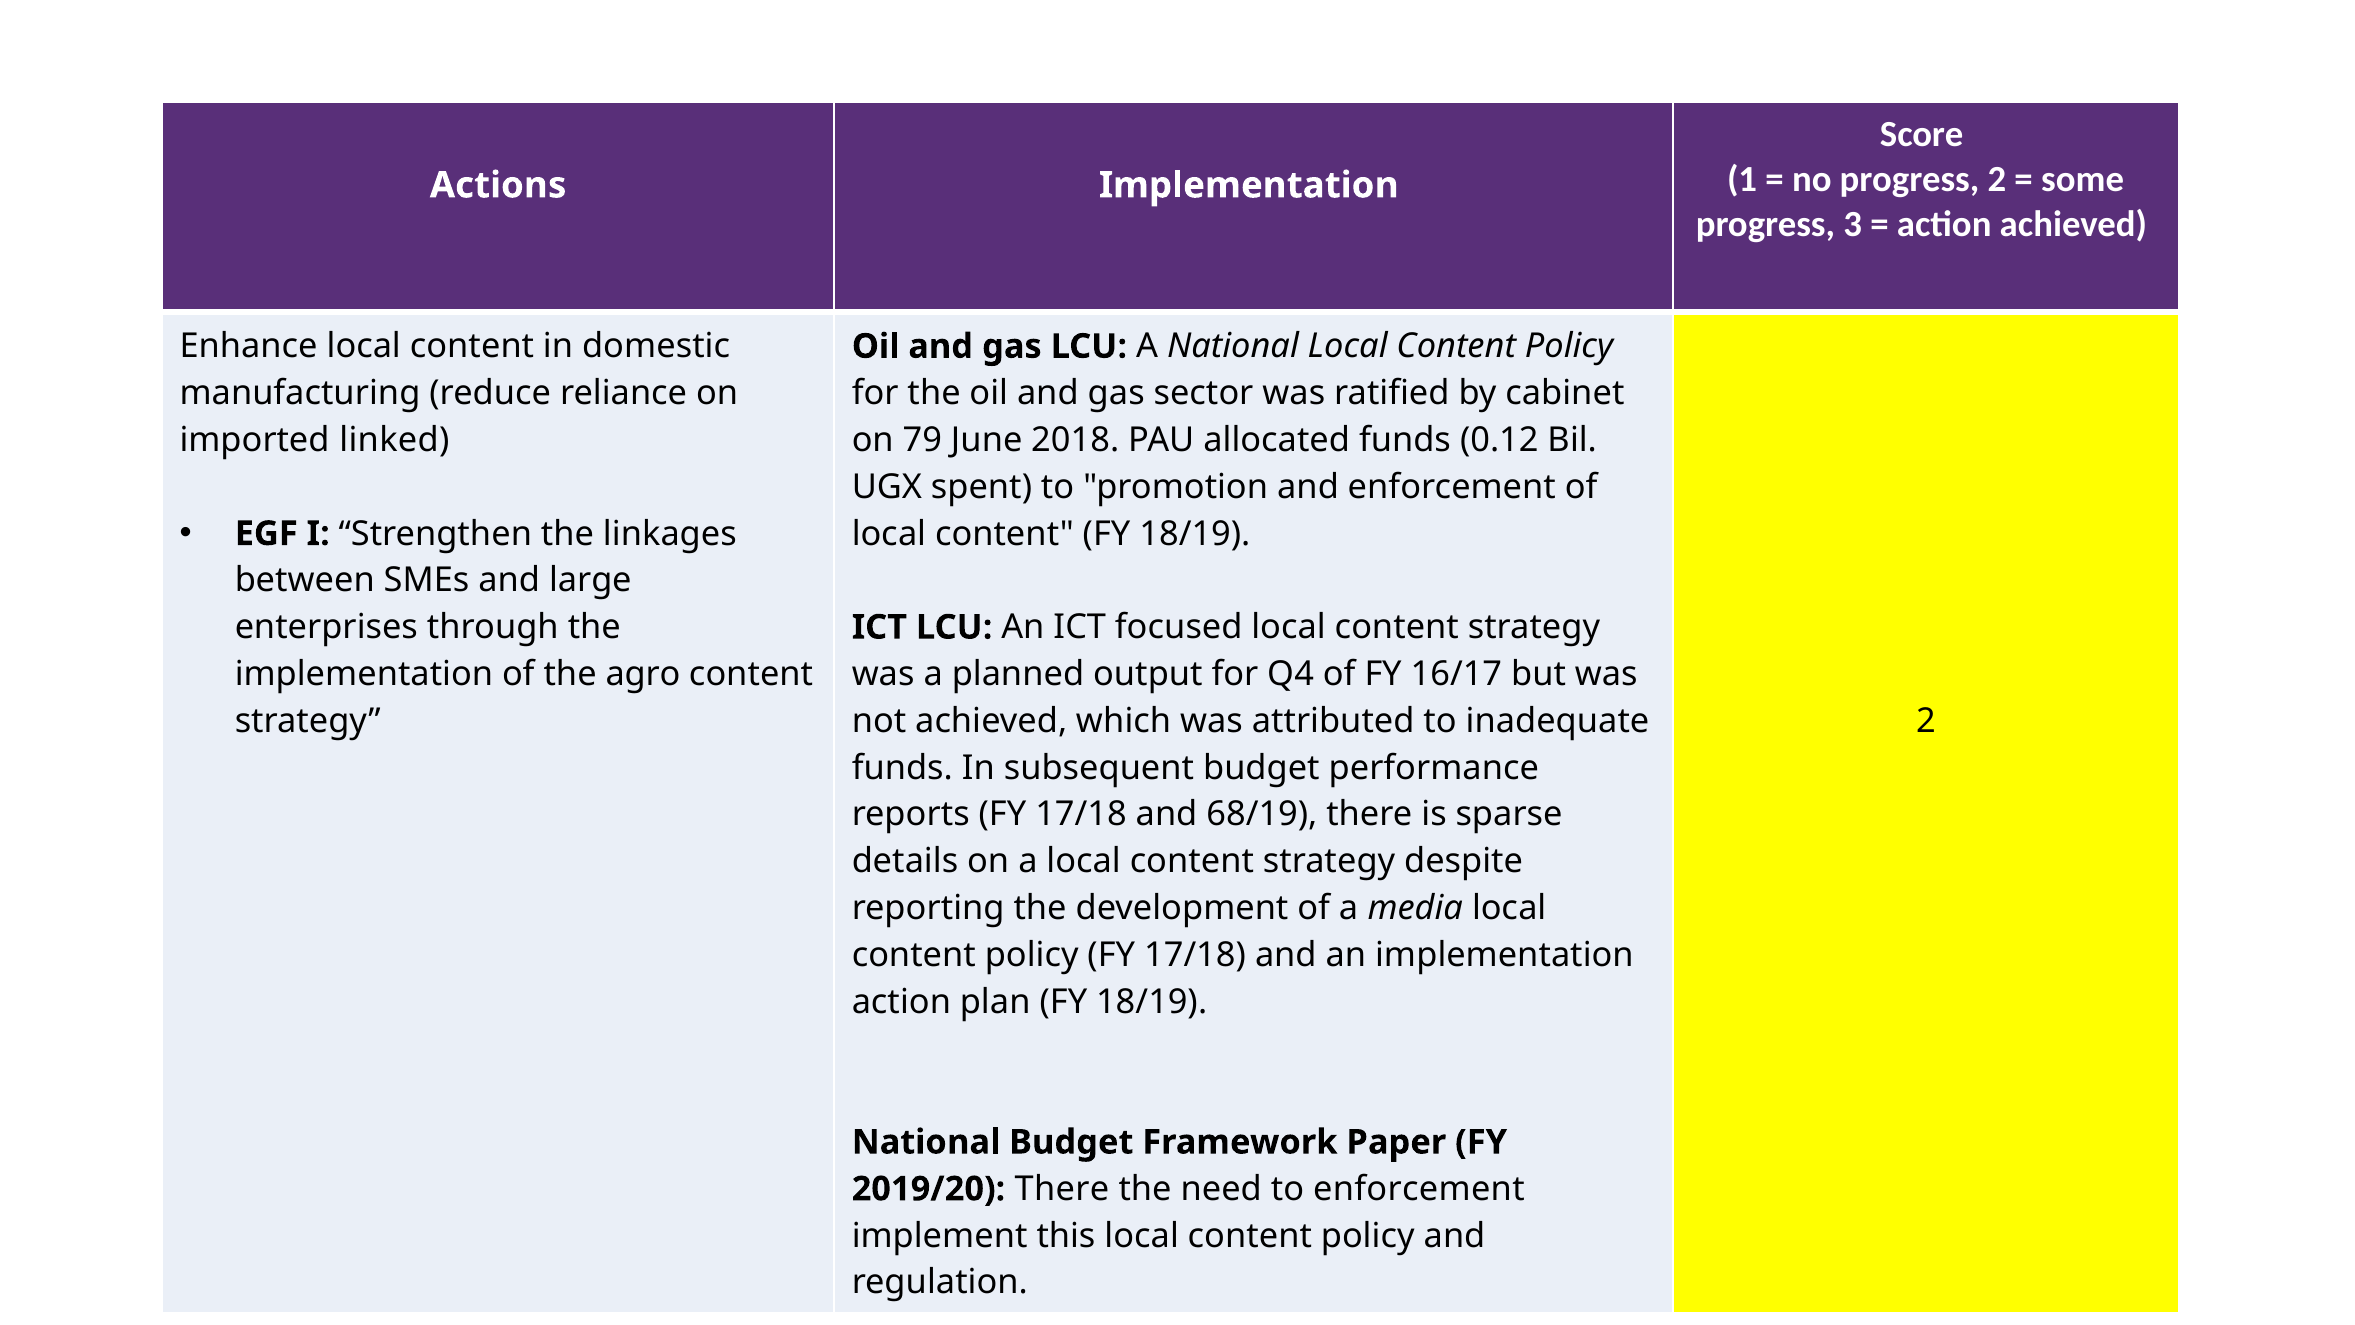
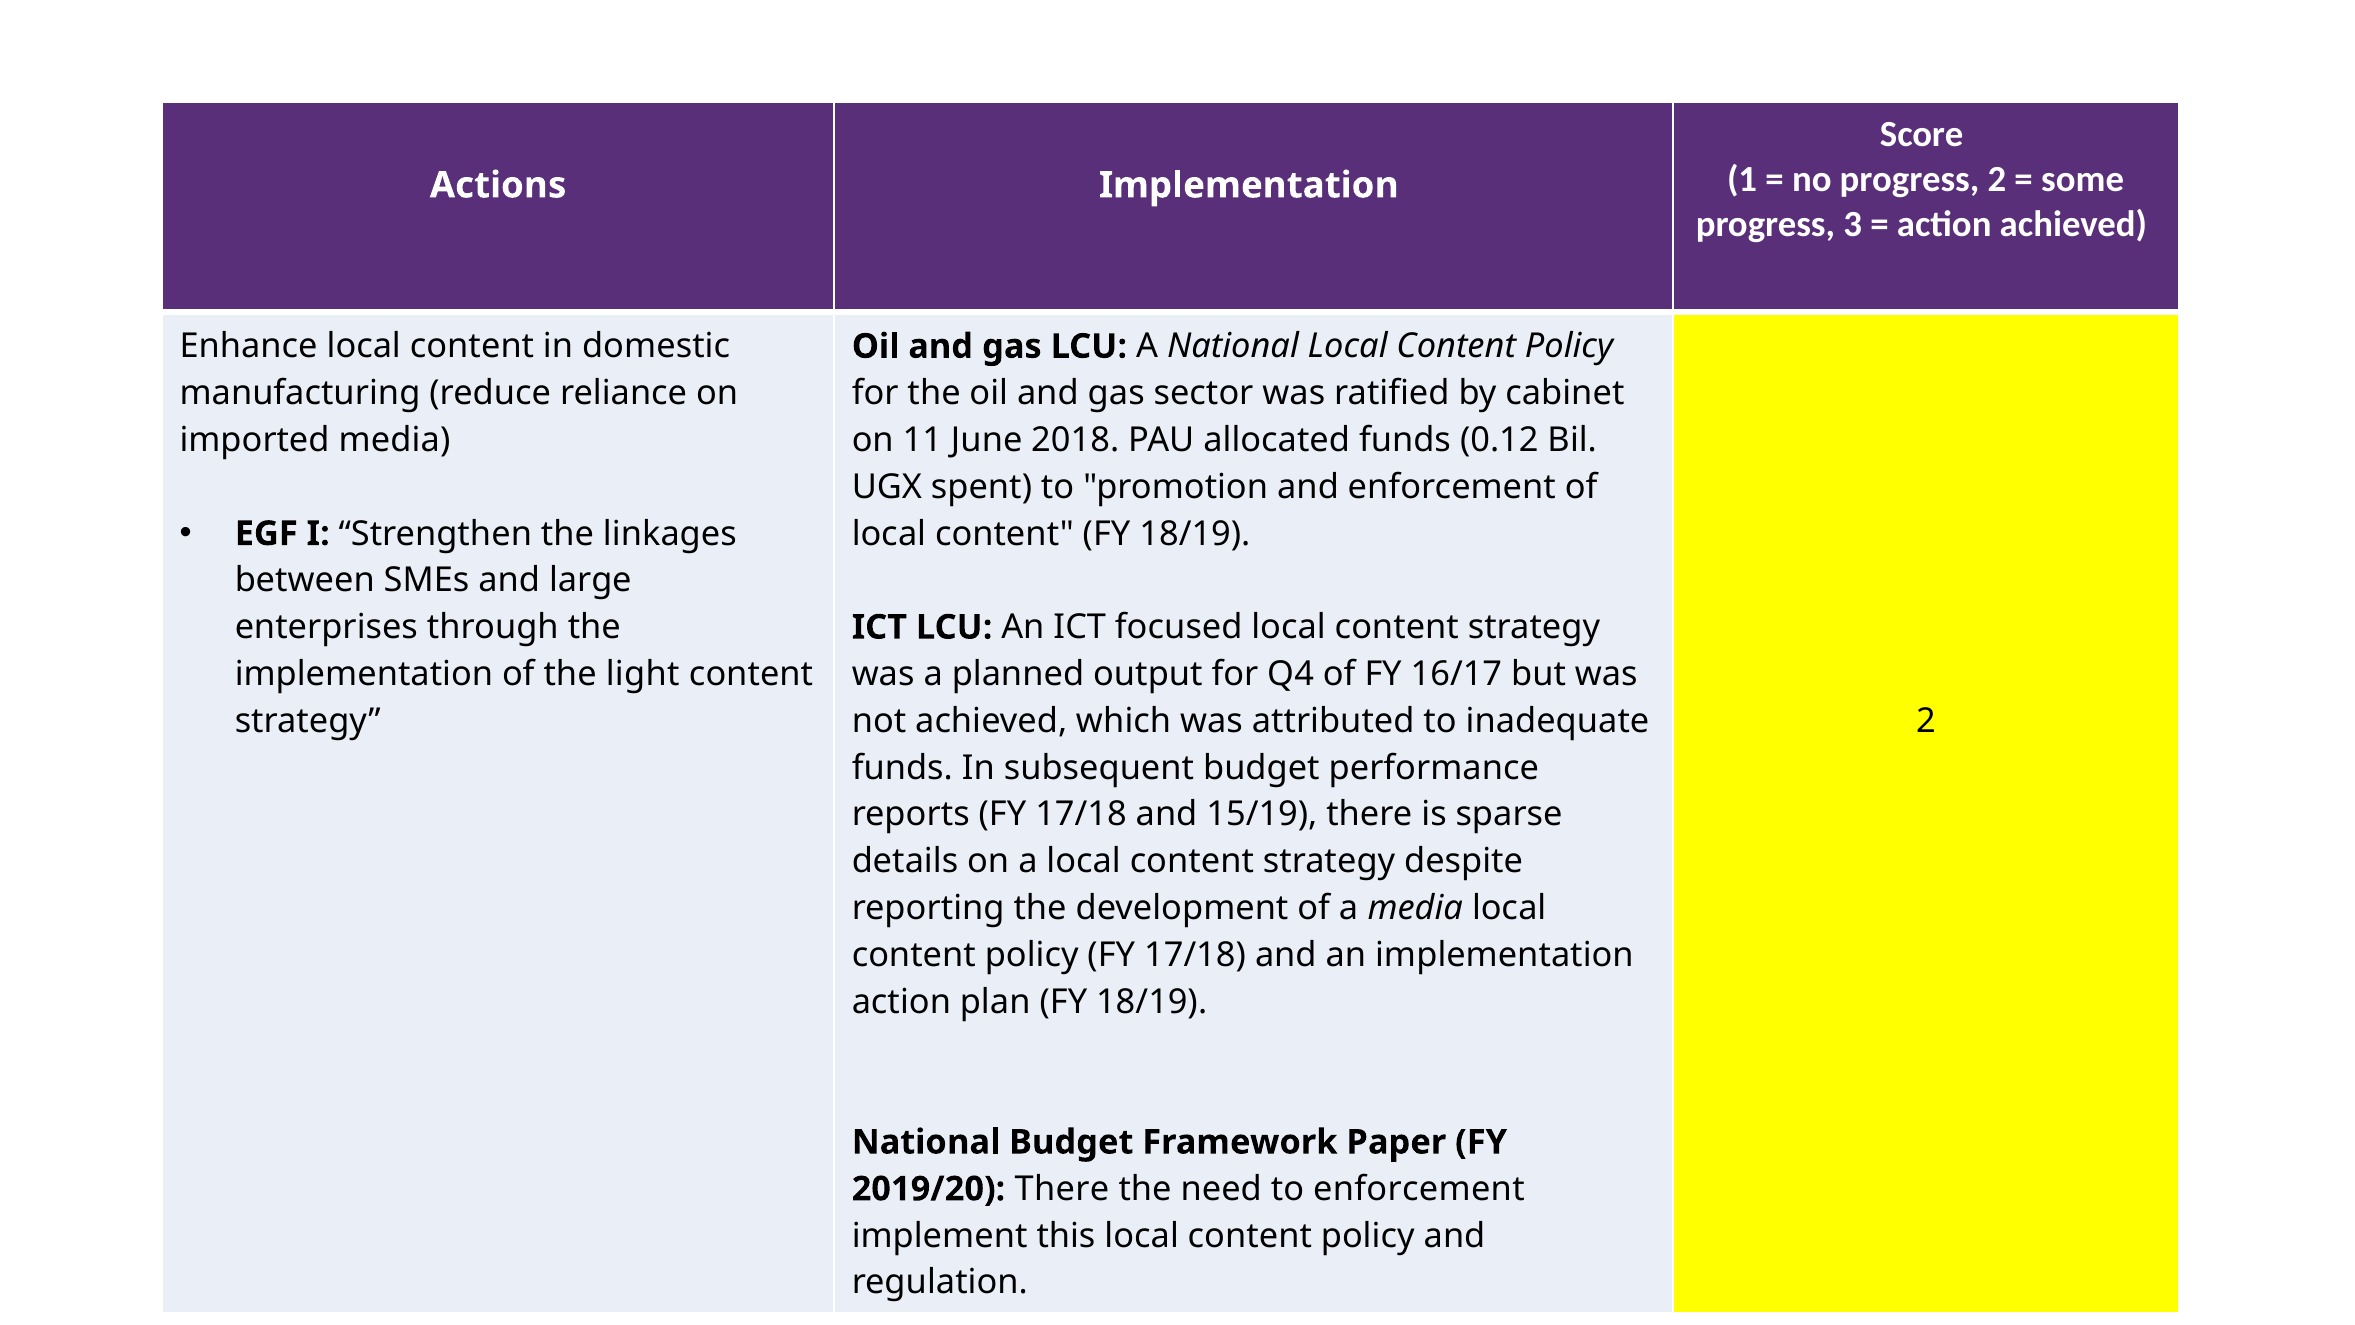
imported linked: linked -> media
79: 79 -> 11
agro: agro -> light
68/19: 68/19 -> 15/19
